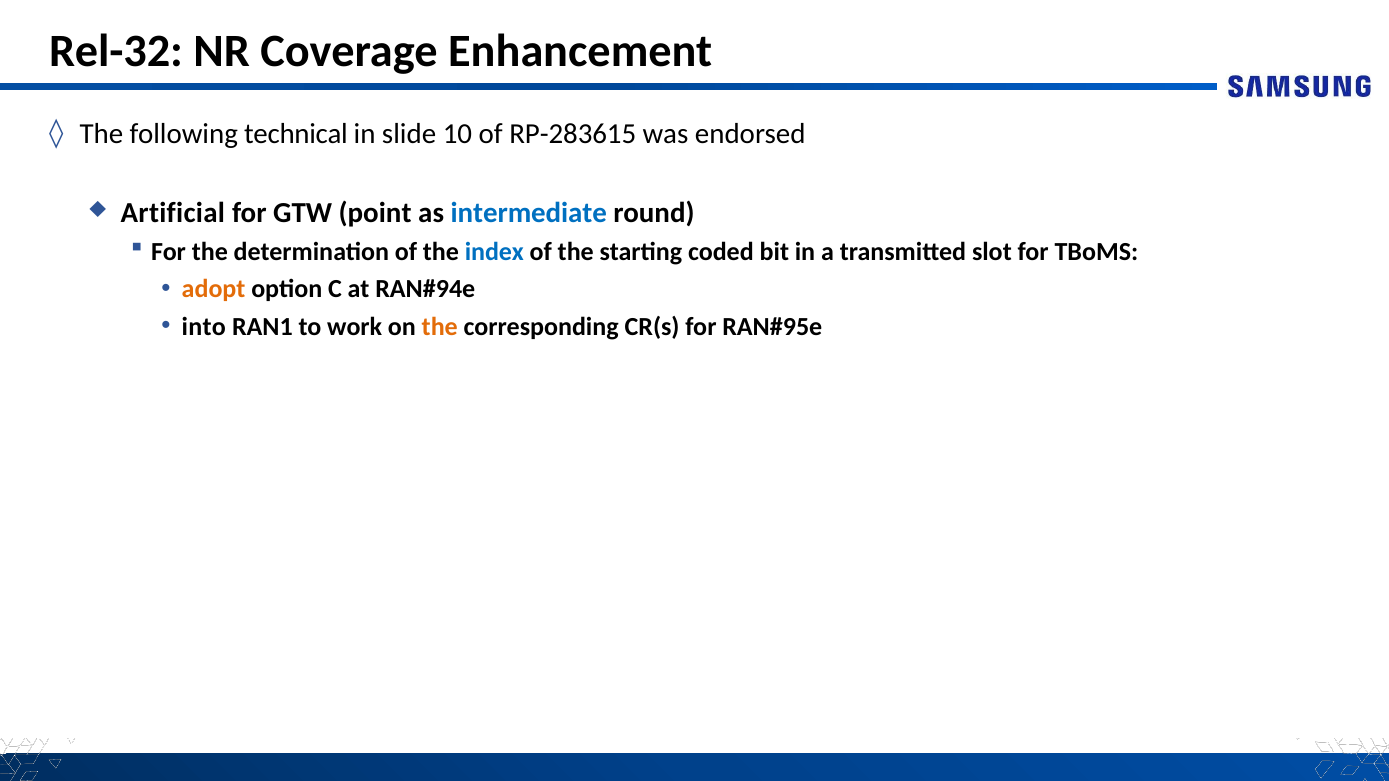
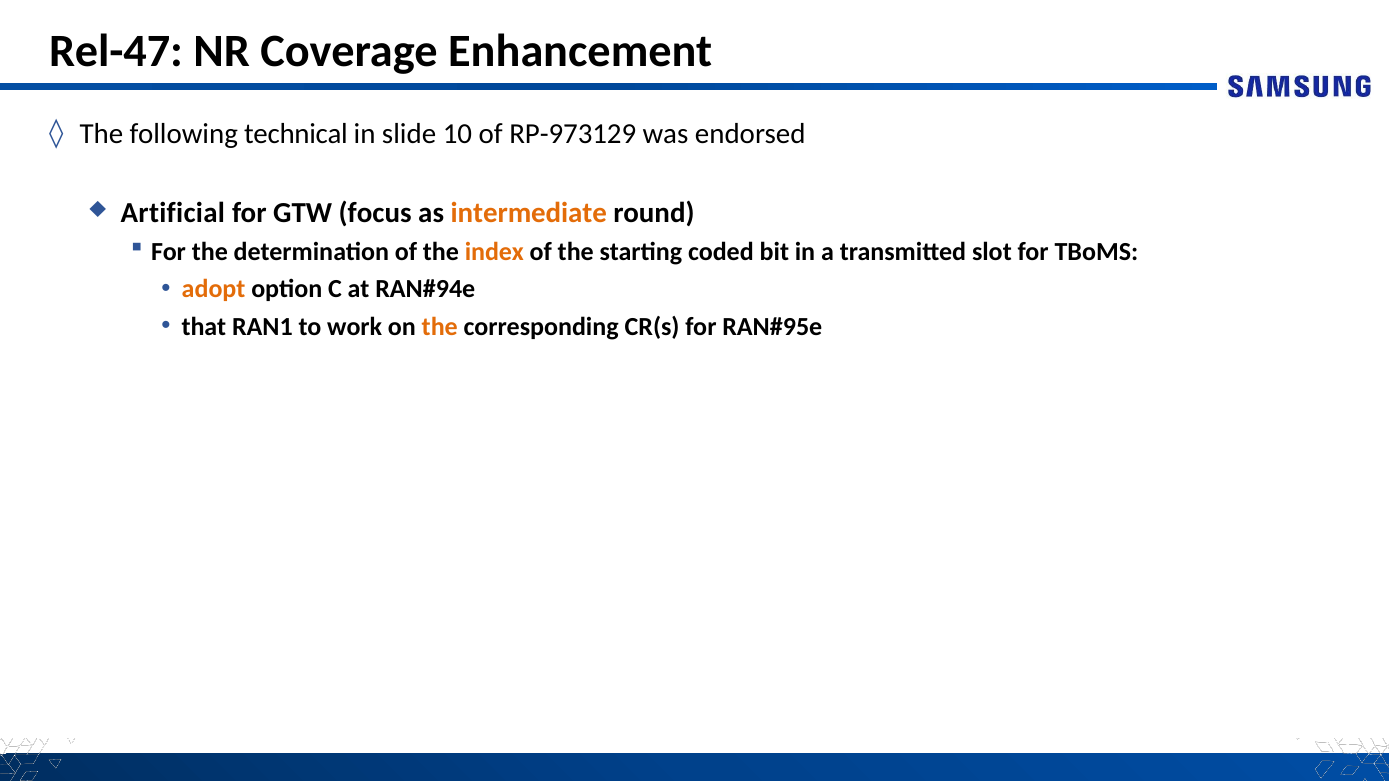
Rel-32: Rel-32 -> Rel-47
RP-283615: RP-283615 -> RP-973129
point: point -> focus
intermediate colour: blue -> orange
index colour: blue -> orange
into: into -> that
